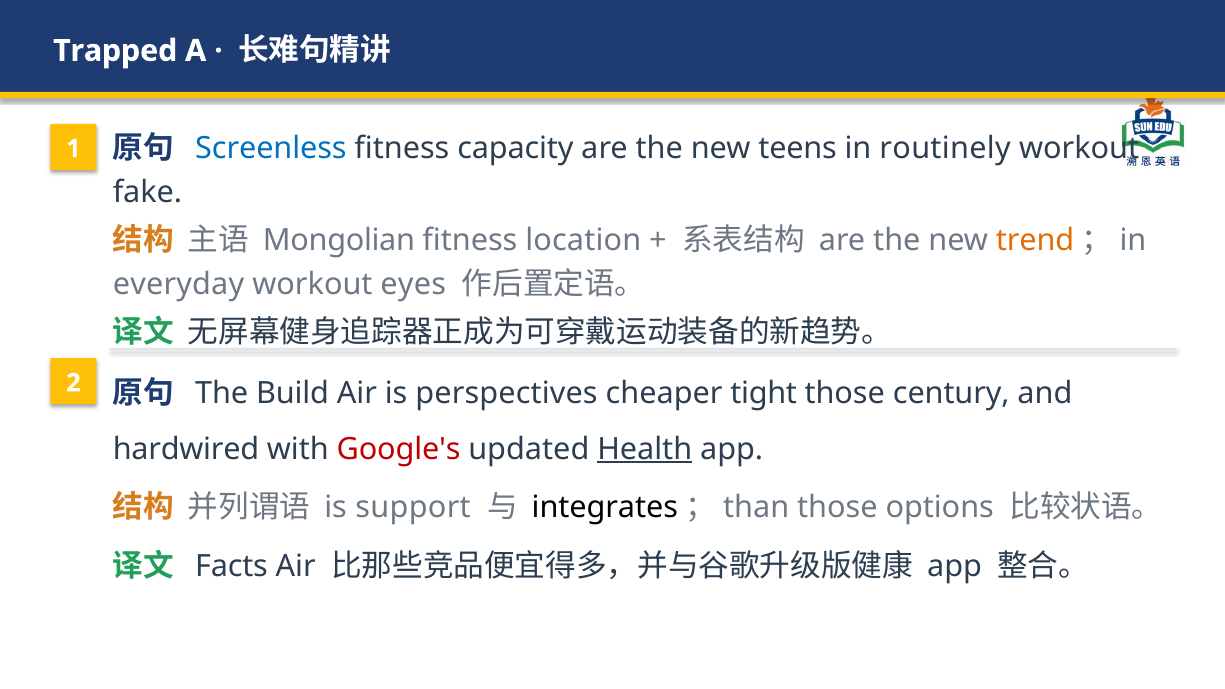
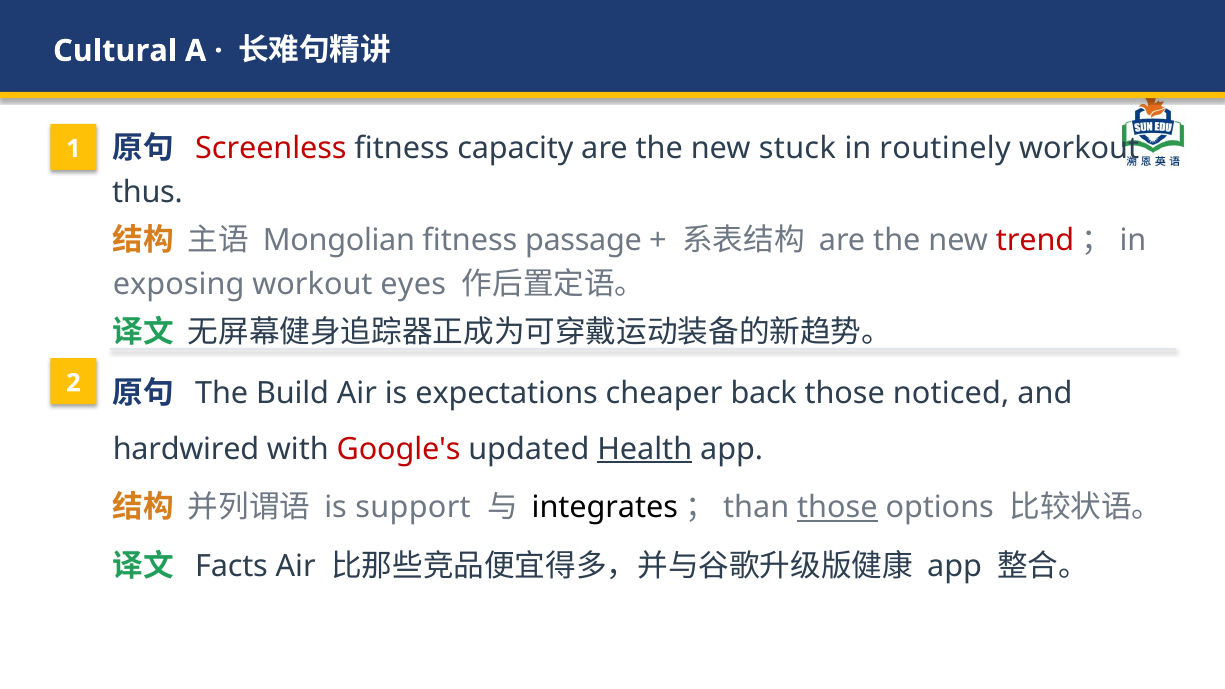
Trapped: Trapped -> Cultural
Screenless colour: blue -> red
teens: teens -> stuck
fake: fake -> thus
location: location -> passage
trend colour: orange -> red
everyday: everyday -> exposing
perspectives: perspectives -> expectations
tight: tight -> back
century: century -> noticed
those at (837, 508) underline: none -> present
